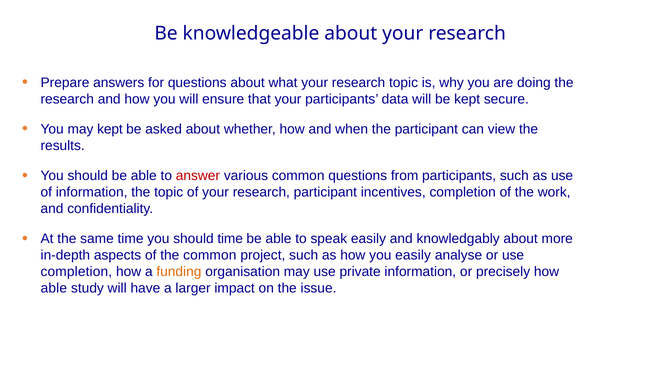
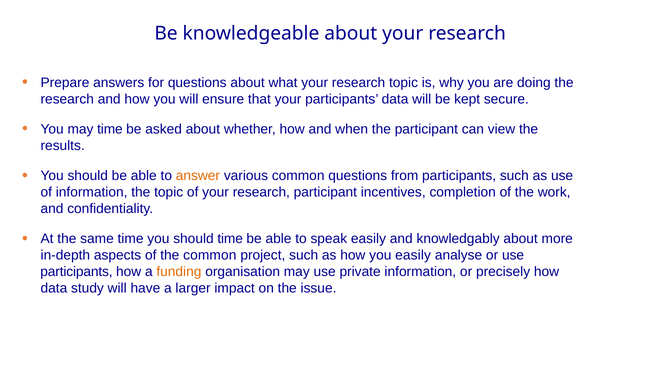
may kept: kept -> time
answer colour: red -> orange
completion at (76, 272): completion -> participants
able at (54, 288): able -> data
